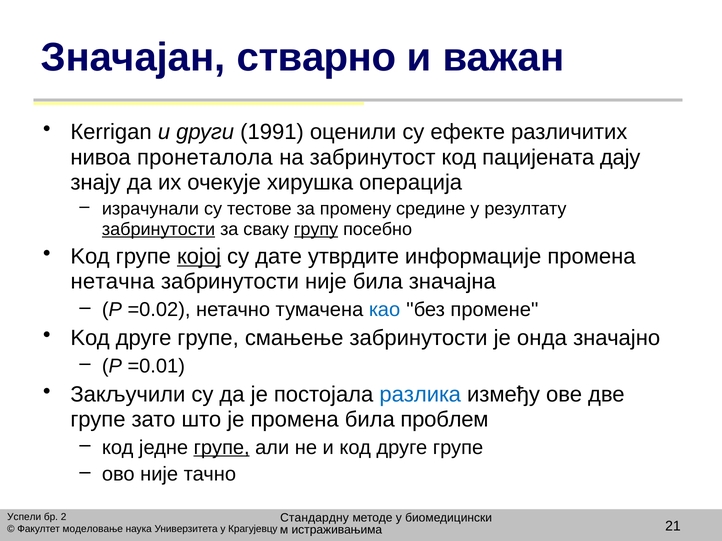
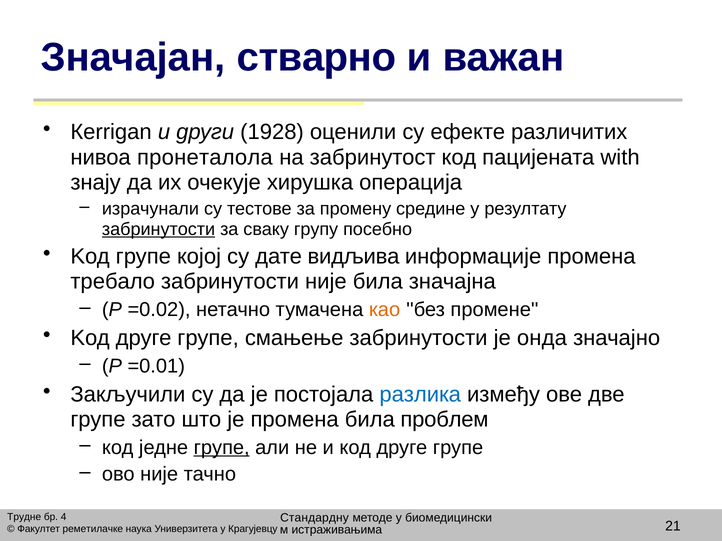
1991: 1991 -> 1928
дају: дају -> with
групу underline: present -> none
којој underline: present -> none
утврдите: утврдите -> видљива
нетачна: нетачна -> требало
као colour: blue -> orange
Успели: Успели -> Трудне
2: 2 -> 4
моделовање: моделовање -> реметилачке
